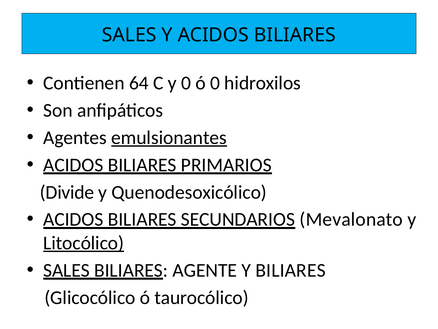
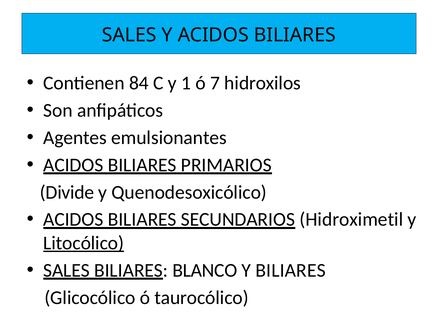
64: 64 -> 84
y 0: 0 -> 1
ó 0: 0 -> 7
emulsionantes underline: present -> none
Mevalonato: Mevalonato -> Hidroximetil
AGENTE: AGENTE -> BLANCO
